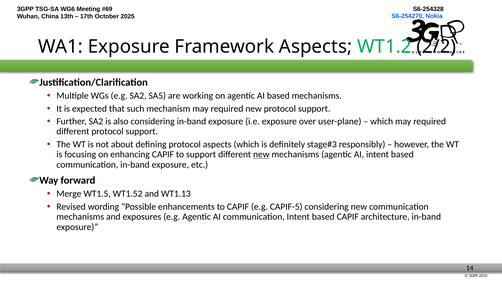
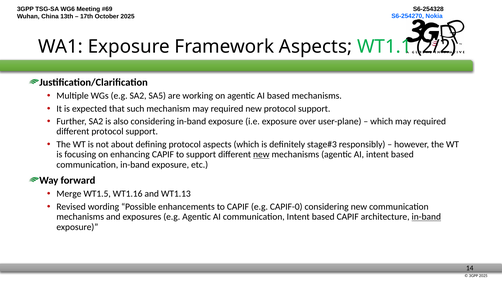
WT1.2: WT1.2 -> WT1.1
WT1.52: WT1.52 -> WT1.16
CAPIF-5: CAPIF-5 -> CAPIF-0
in-band at (426, 217) underline: none -> present
